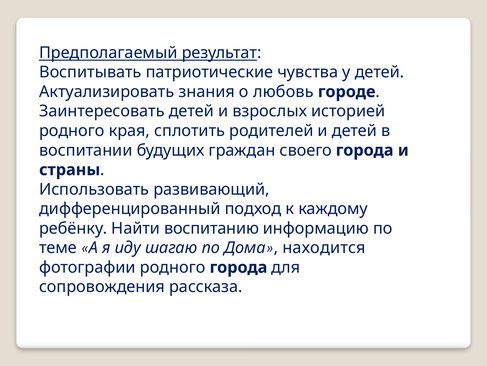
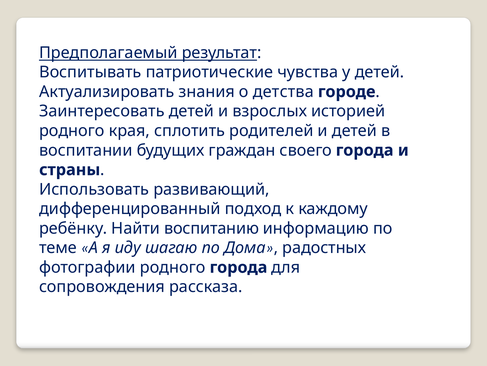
любовь: любовь -> детства
находится: находится -> радостных
